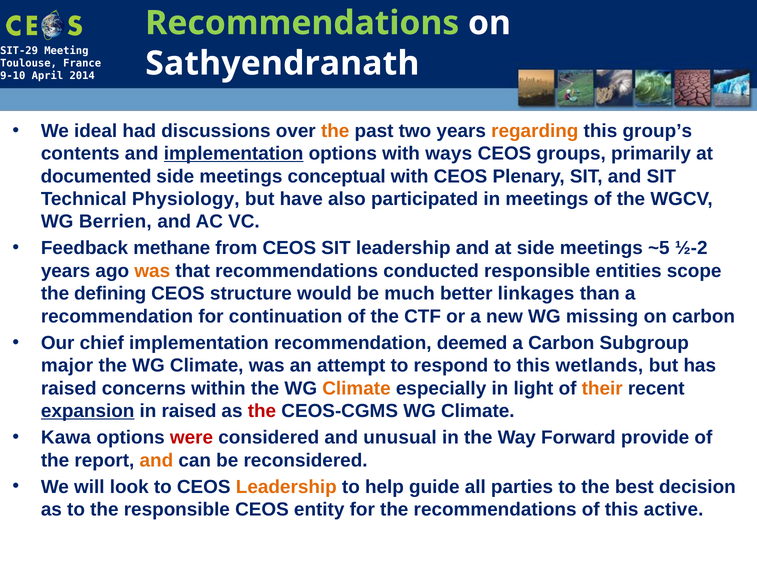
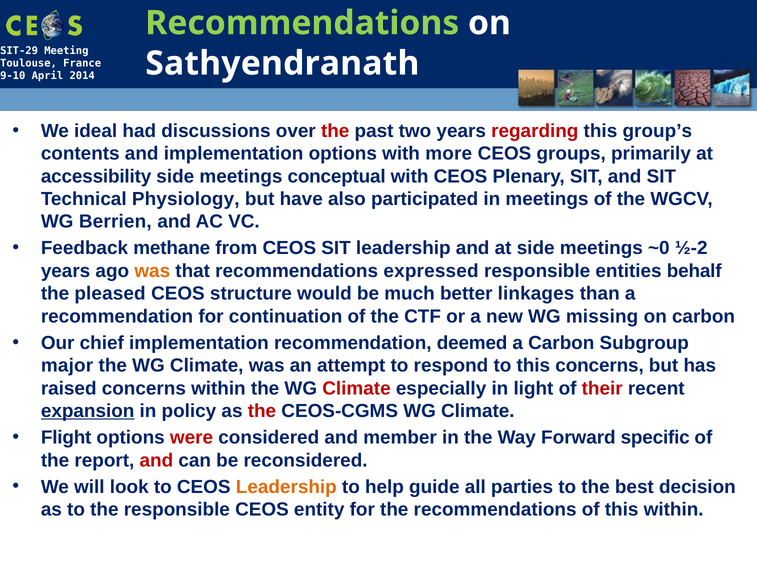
the at (335, 131) colour: orange -> red
regarding colour: orange -> red
implementation at (234, 153) underline: present -> none
ways: ways -> more
documented: documented -> accessibility
~5: ~5 -> ~0
conducted: conducted -> expressed
scope: scope -> behalf
defining: defining -> pleased
this wetlands: wetlands -> concerns
Climate at (356, 388) colour: orange -> red
their colour: orange -> red
in raised: raised -> policy
Kawa: Kawa -> Flight
unusual: unusual -> member
provide: provide -> specific
and at (156, 460) colour: orange -> red
this active: active -> within
